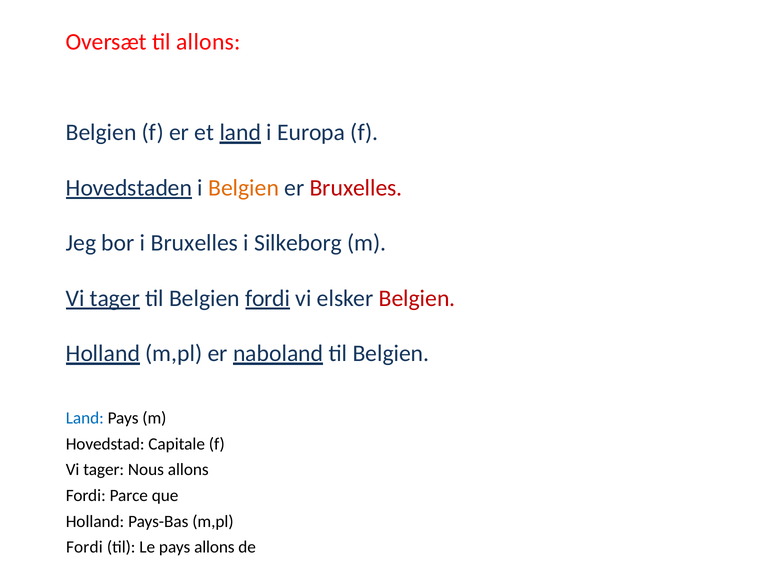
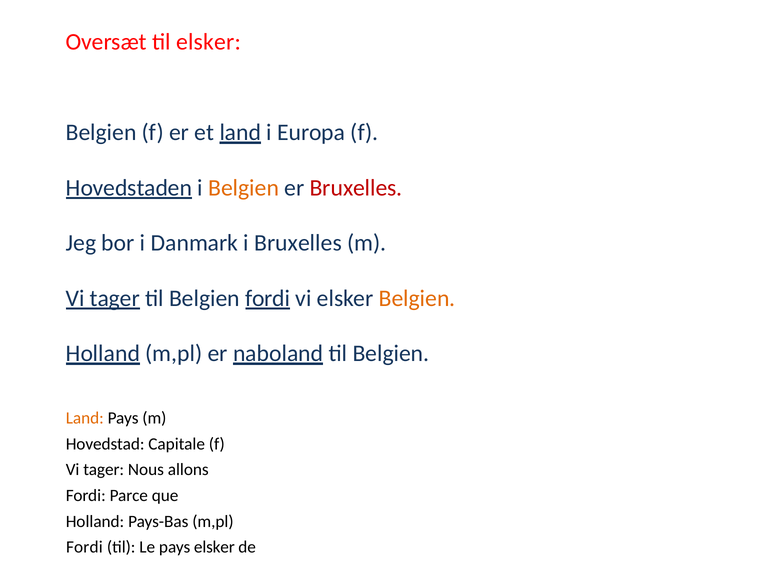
til allons: allons -> elsker
i Bruxelles: Bruxelles -> Danmark
i Silkeborg: Silkeborg -> Bruxelles
Belgien at (417, 298) colour: red -> orange
Land at (85, 418) colour: blue -> orange
pays allons: allons -> elsker
